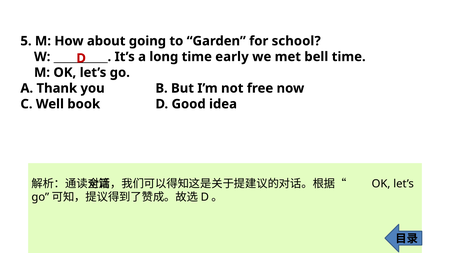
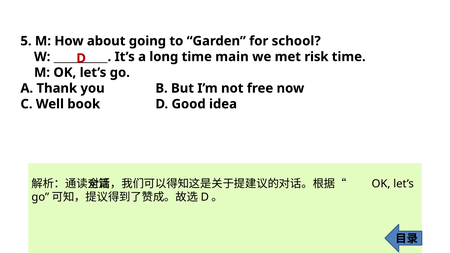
early: early -> main
bell: bell -> risk
